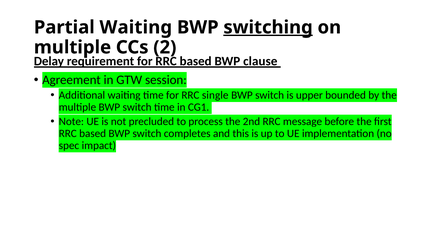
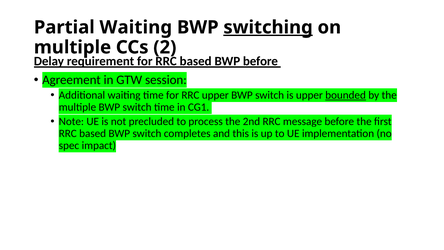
BWP clause: clause -> before
single at (215, 95): single -> upper
bounded underline: none -> present
